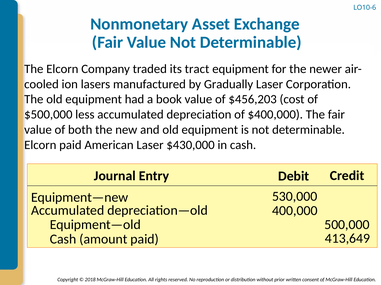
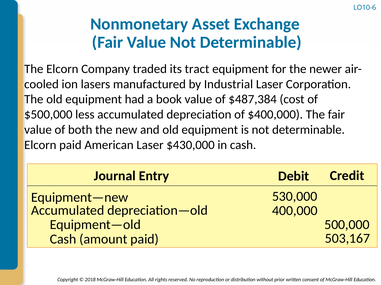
Gradually: Gradually -> Industrial
$456,203: $456,203 -> $487,384
413,649: 413,649 -> 503,167
